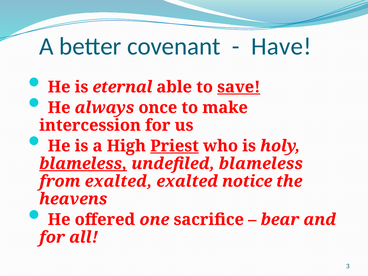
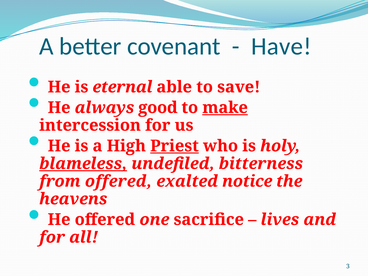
save underline: present -> none
once: once -> good
make underline: none -> present
undefiled blameless: blameless -> bitterness
from exalted: exalted -> offered
bear: bear -> lives
